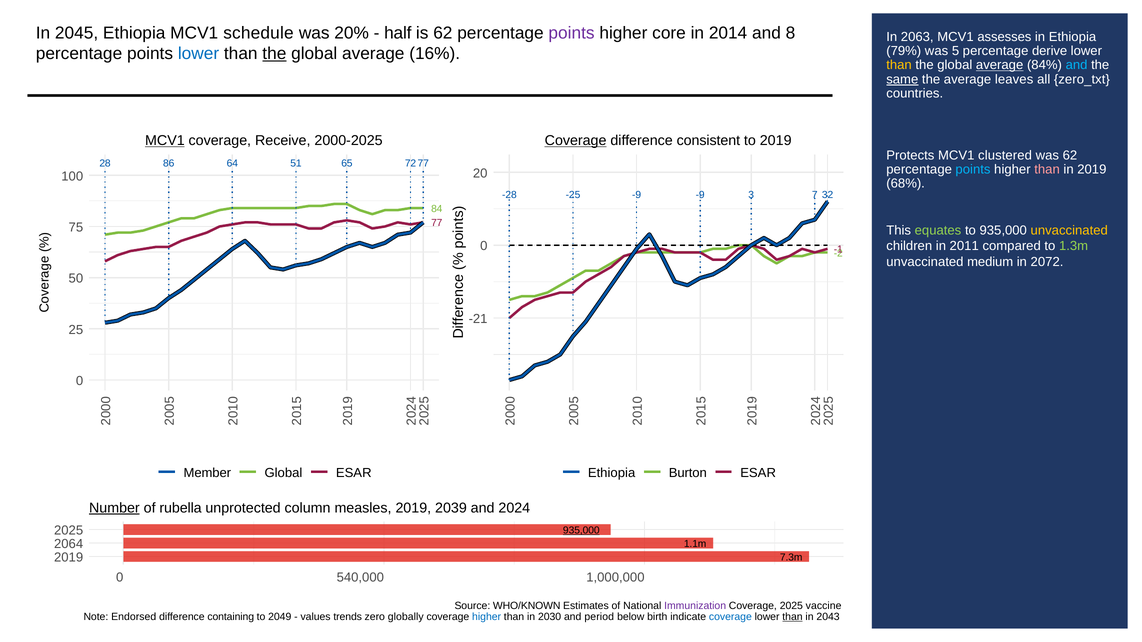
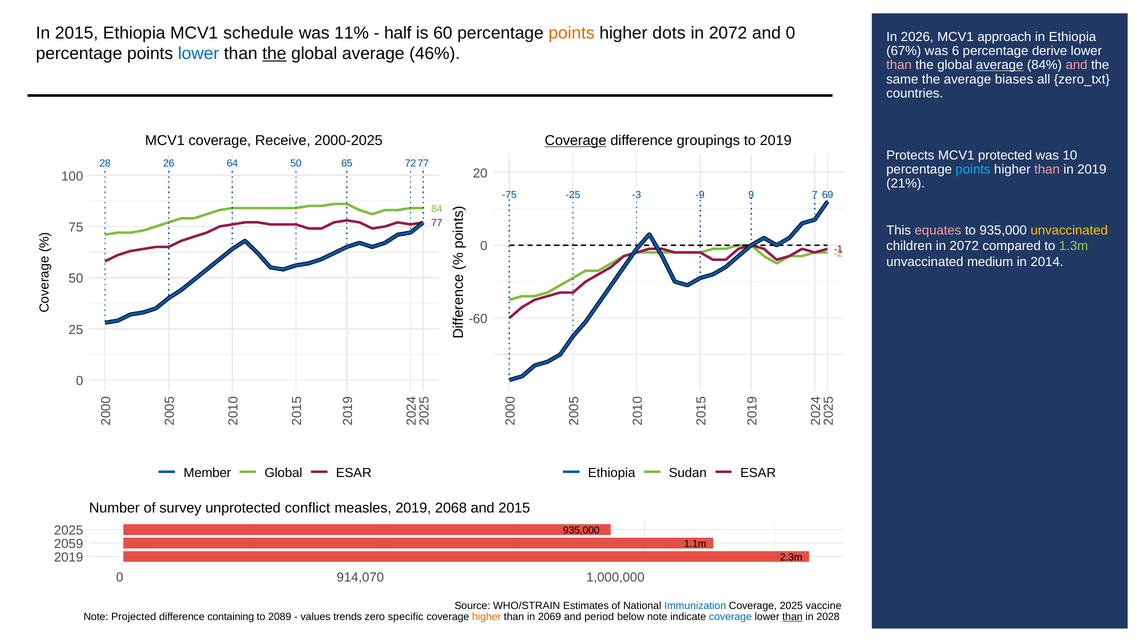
In 2045: 2045 -> 2015
20%: 20% -> 11%
is 62: 62 -> 60
points at (572, 33) colour: purple -> orange
core: core -> dots
2014 at (728, 33): 2014 -> 2072
and 8: 8 -> 0
2063: 2063 -> 2026
assesses: assesses -> approach
79%: 79% -> 67%
was 5: 5 -> 6
16%: 16% -> 46%
than at (899, 65) colour: yellow -> pink
and at (1077, 65) colour: light blue -> pink
same underline: present -> none
leaves: leaves -> biases
MCV1 at (165, 141) underline: present -> none
consistent: consistent -> groupings
clustered: clustered -> protected
was 62: 62 -> 10
86: 86 -> 26
64 51: 51 -> 50
68%: 68% -> 21%
-28: -28 -> -75
-25 -9: -9 -> -3
-9 3: 3 -> 9
32: 32 -> 69
equates colour: light green -> pink
children in 2011: 2011 -> 2072
2072: 2072 -> 2014
-21: -21 -> -60
Burton: Burton -> Sudan
Number underline: present -> none
rubella: rubella -> survey
column: column -> conflict
2039: 2039 -> 2068
and 2024: 2024 -> 2015
935,000 at (581, 531) underline: present -> none
2064: 2064 -> 2059
7.3m: 7.3m -> 2.3m
540,000: 540,000 -> 914,070
WHO/KNOWN: WHO/KNOWN -> WHO/STRAIN
Immunization colour: purple -> blue
Endorsed: Endorsed -> Projected
2049: 2049 -> 2089
globally: globally -> specific
higher at (487, 617) colour: blue -> orange
2030: 2030 -> 2069
below birth: birth -> note
2043: 2043 -> 2028
